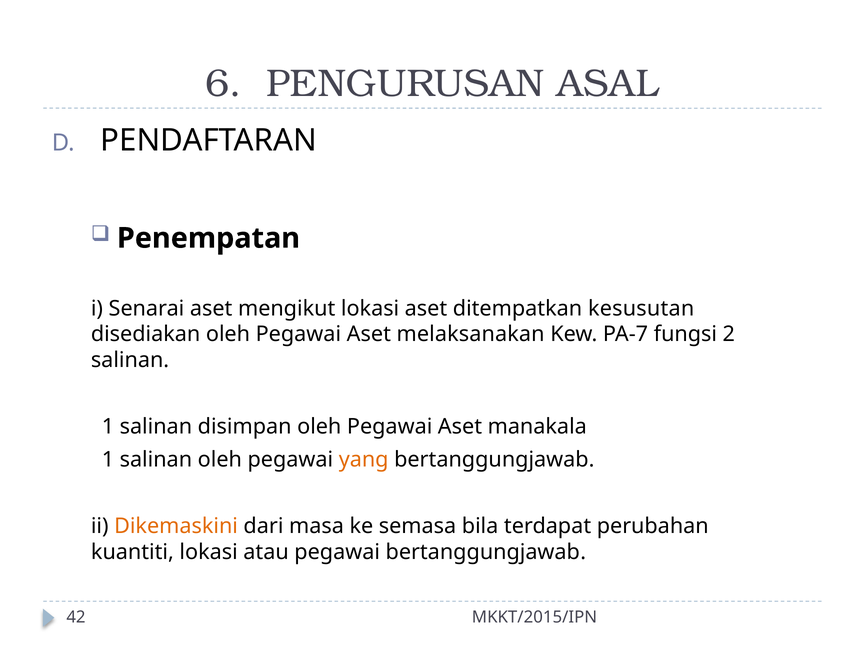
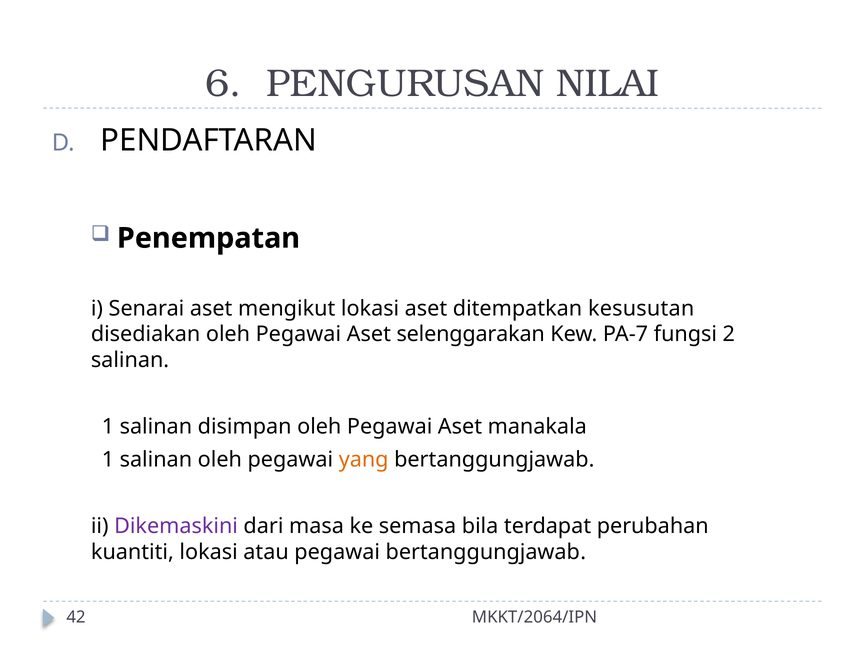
ASAL: ASAL -> NILAI
melaksanakan: melaksanakan -> selenggarakan
Dikemaskini colour: orange -> purple
MKKT/2015/IPN: MKKT/2015/IPN -> MKKT/2064/IPN
